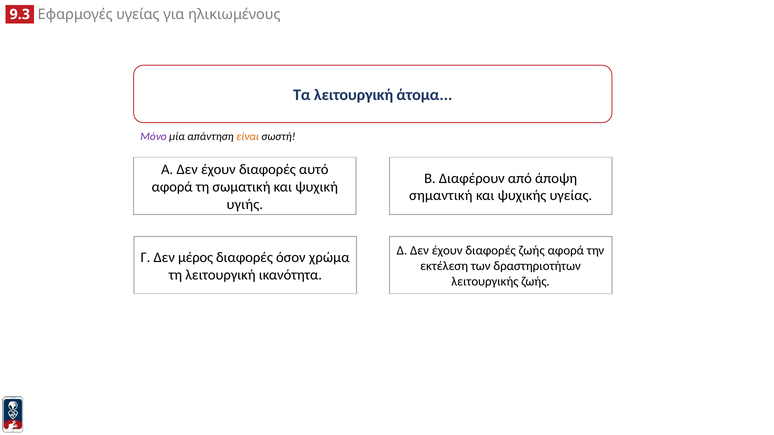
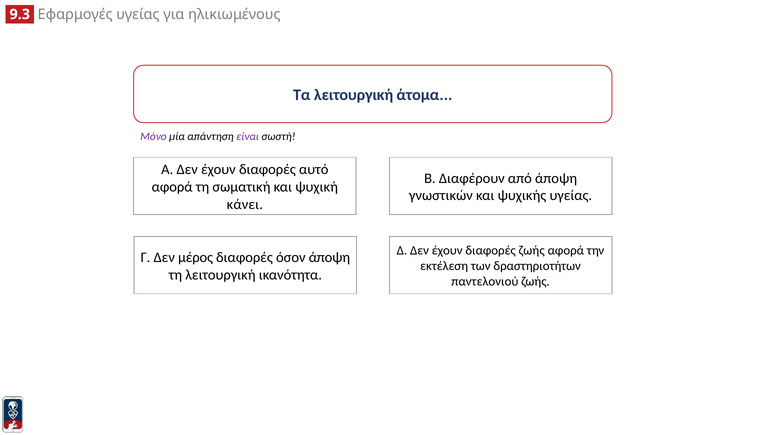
είναι colour: orange -> purple
σημαντική: σημαντική -> γνωστικών
υγιής: υγιής -> κάνει
όσον χρώμα: χρώμα -> άποψη
λειτουργικής: λειτουργικής -> παντελονιού
